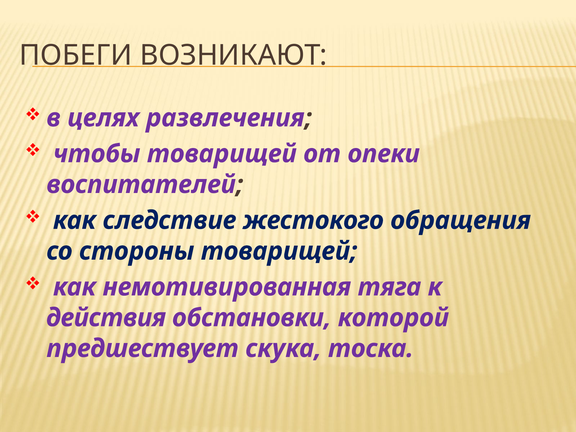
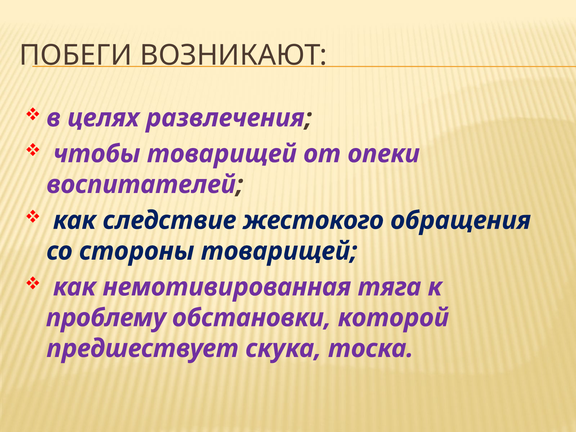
действия: действия -> проблему
